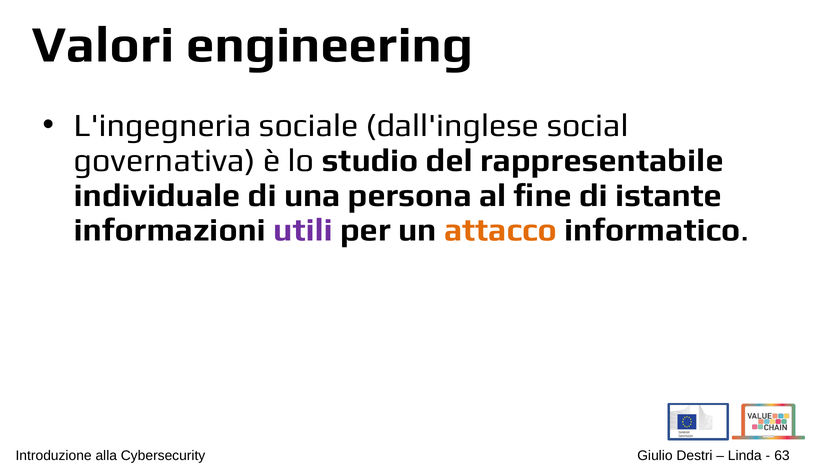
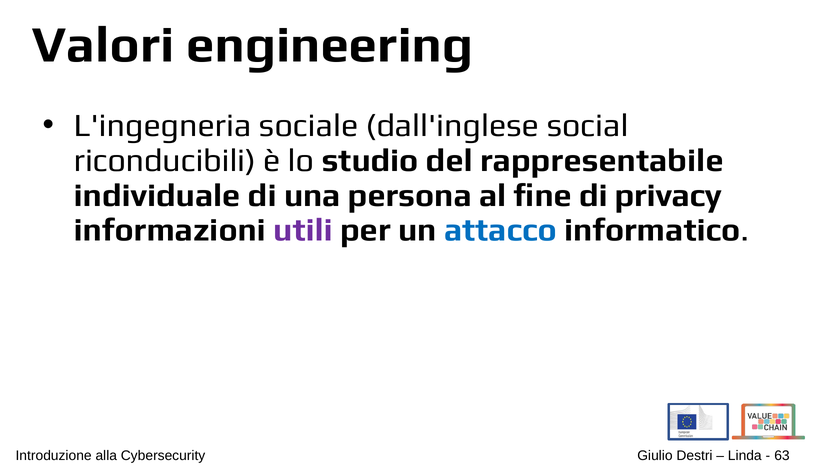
governativa: governativa -> riconducibili
istante: istante -> privacy
attacco colour: orange -> blue
